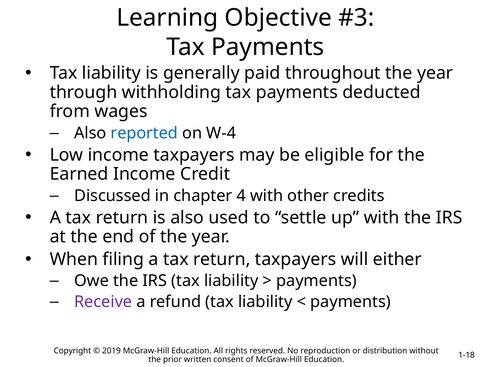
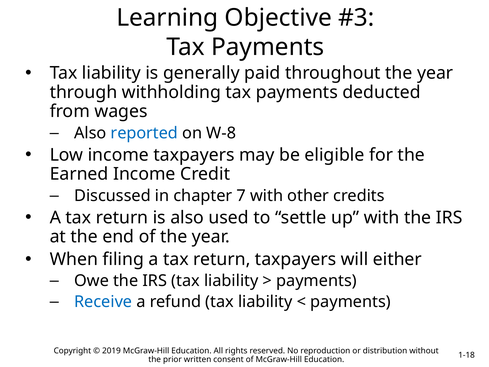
W-4: W-4 -> W-8
4: 4 -> 7
Receive colour: purple -> blue
